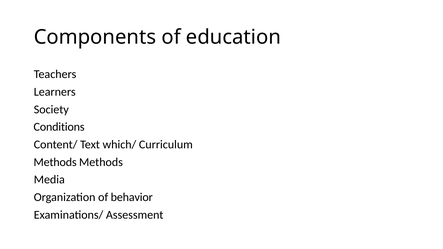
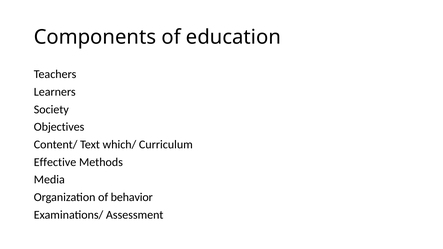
Conditions: Conditions -> Objectives
Methods at (55, 162): Methods -> Effective
